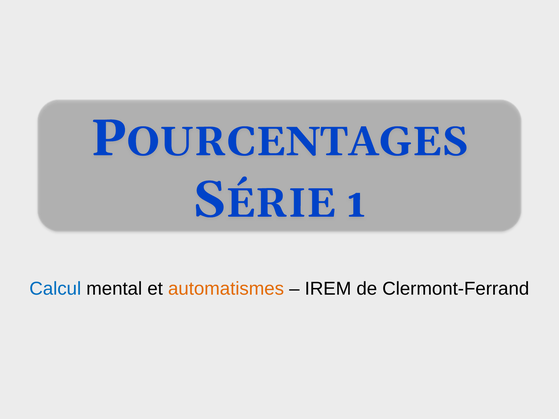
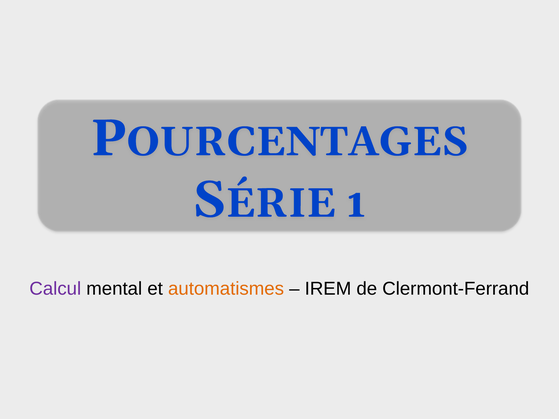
Calcul colour: blue -> purple
